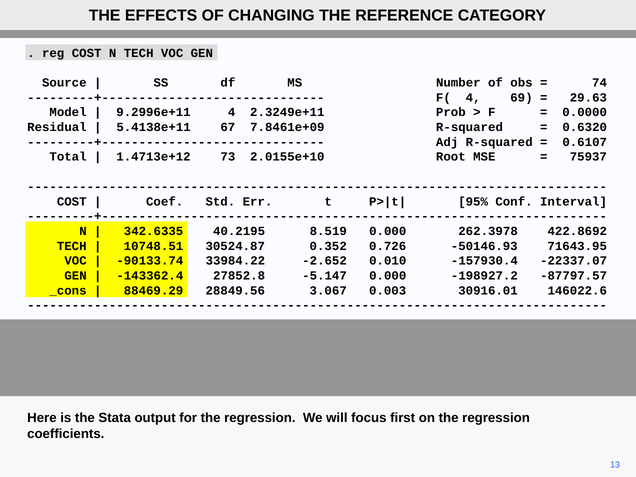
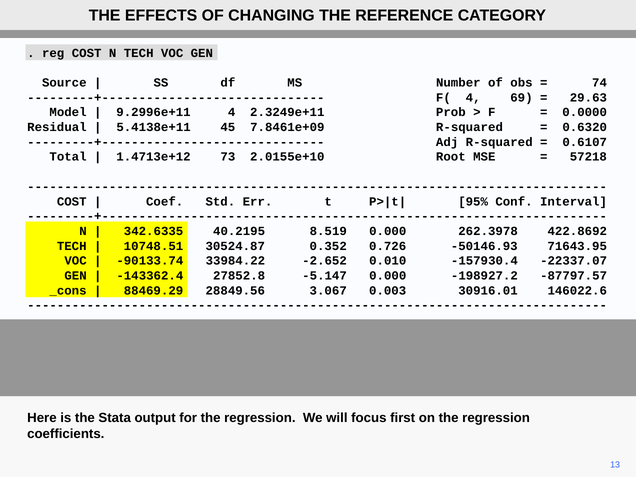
67: 67 -> 45
75937: 75937 -> 57218
